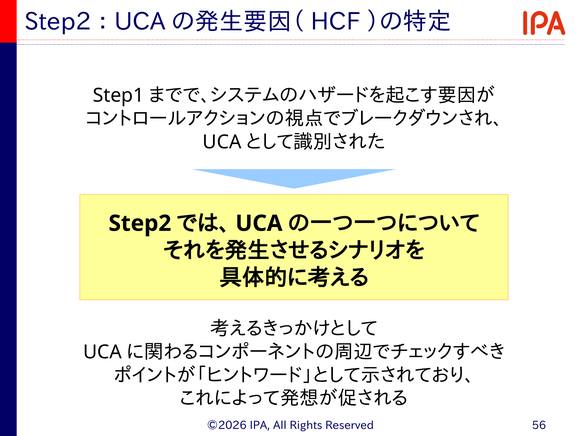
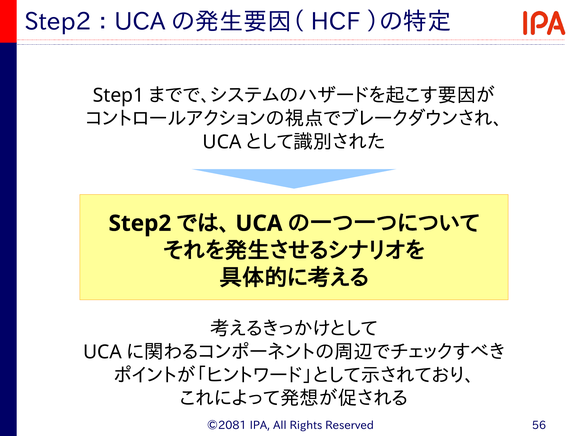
©2026: ©2026 -> ©2081
